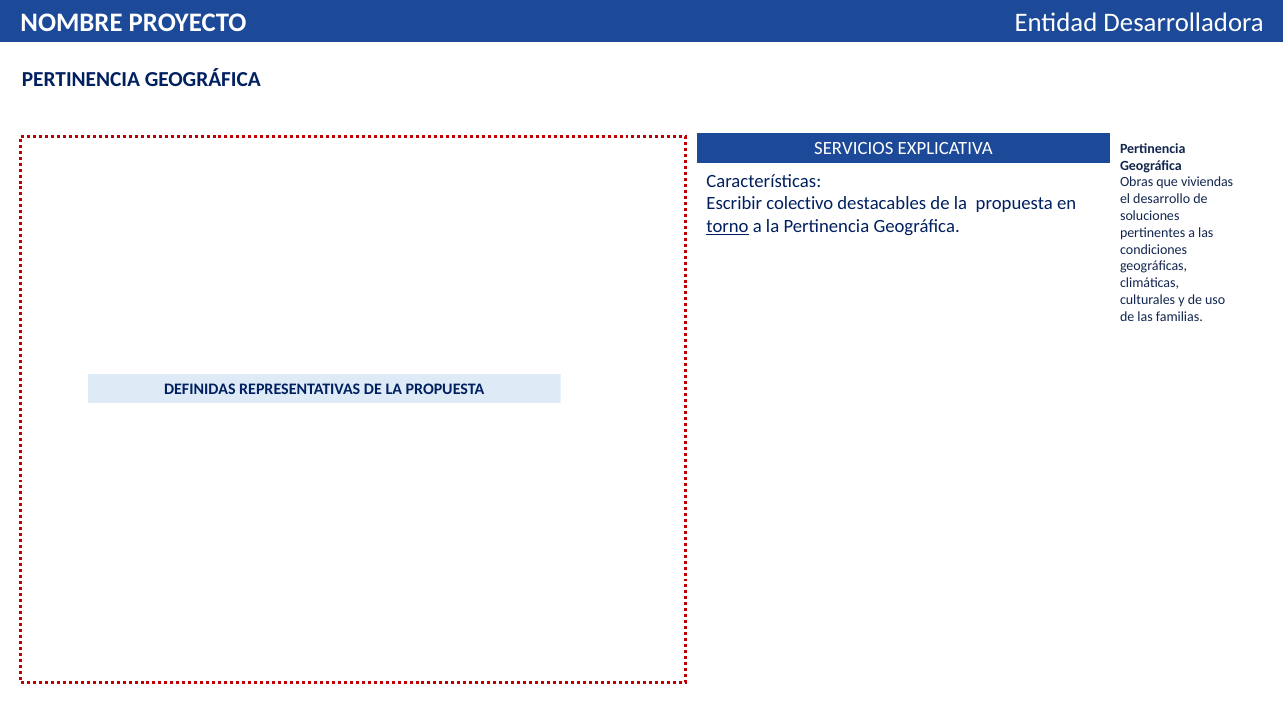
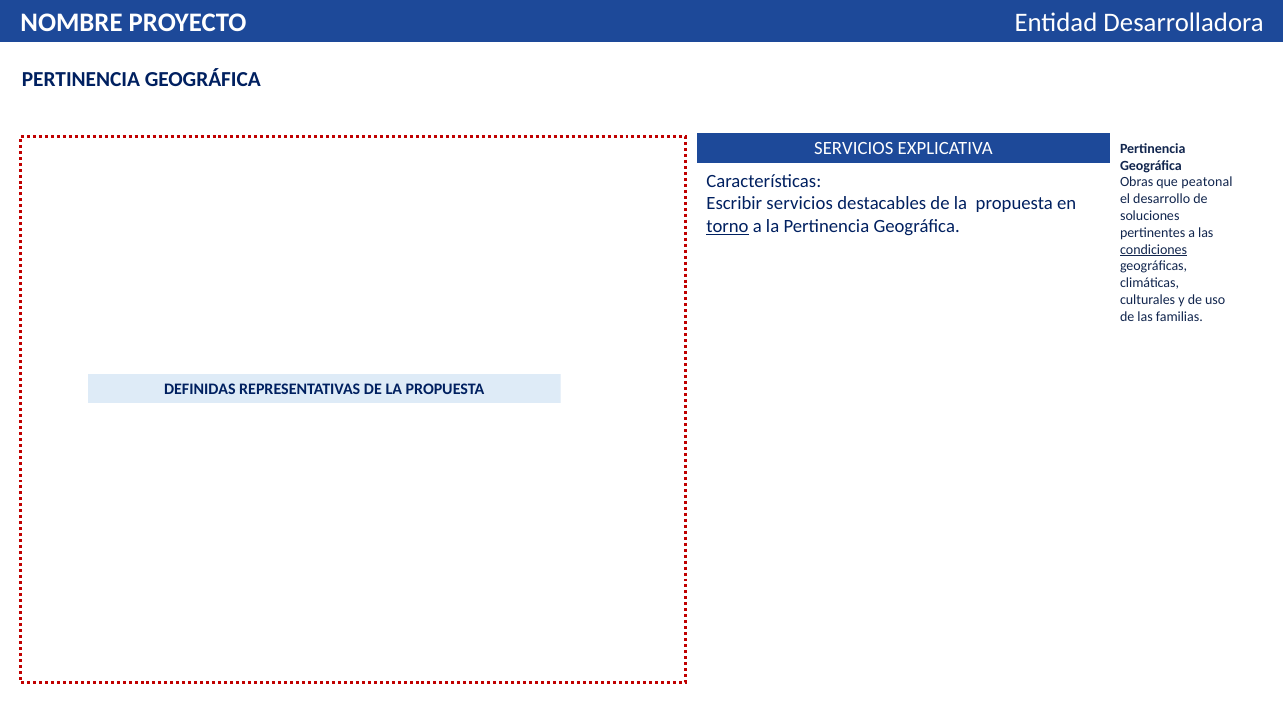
viviendas: viviendas -> peatonal
Escribir colectivo: colectivo -> servicios
condiciones underline: none -> present
